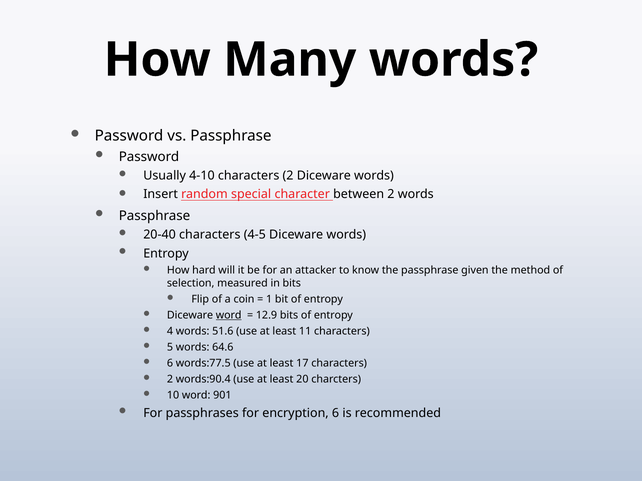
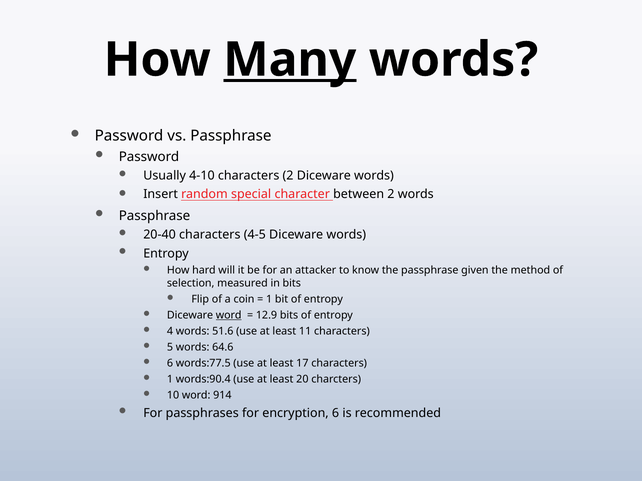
Many underline: none -> present
2 at (170, 380): 2 -> 1
901: 901 -> 914
